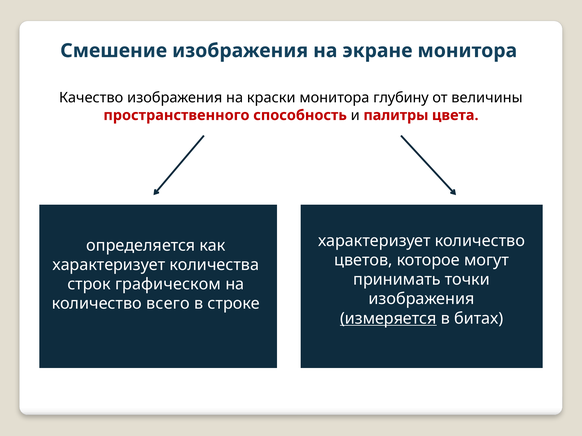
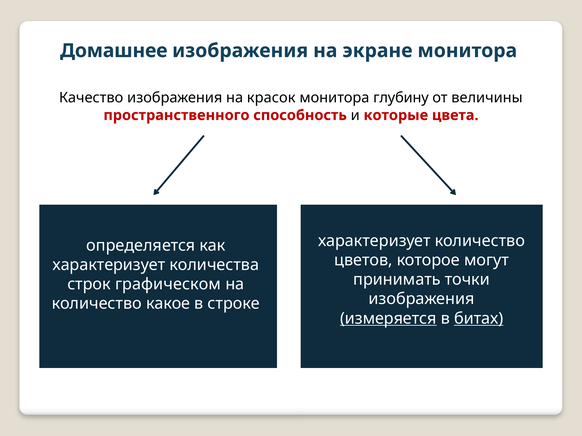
Смешение: Смешение -> Домашнее
краски: краски -> красок
палитры: палитры -> которые
всего: всего -> какое
битах underline: none -> present
